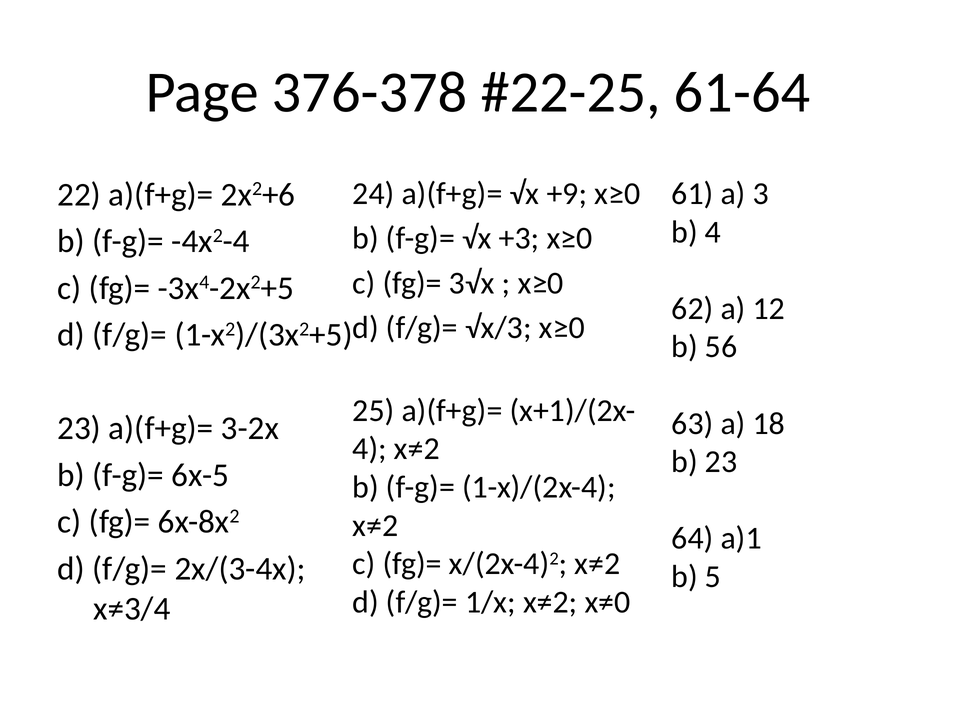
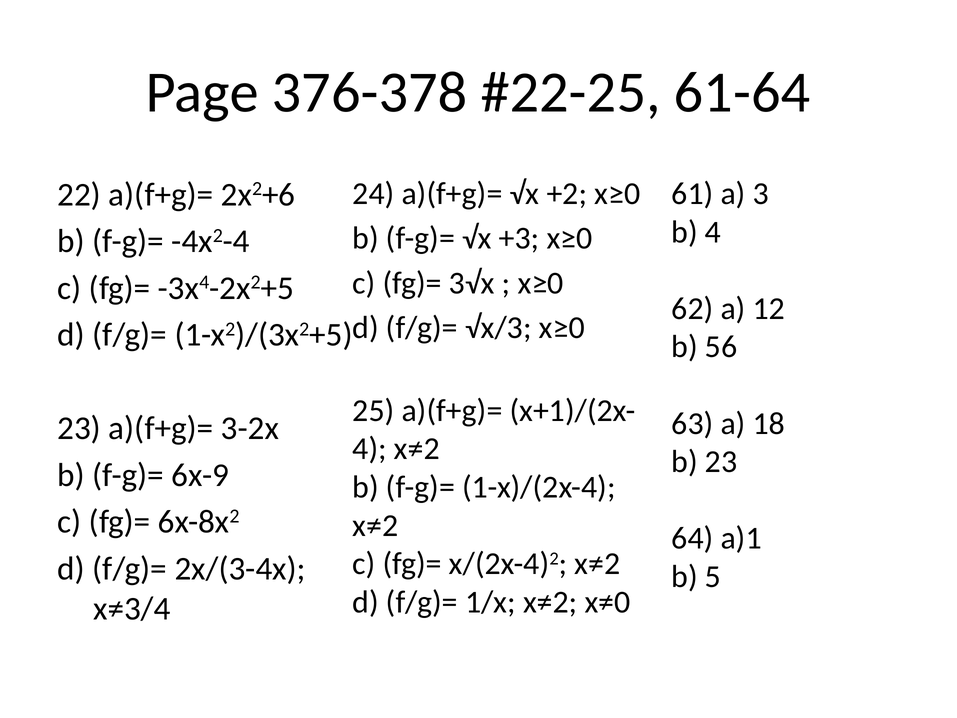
+9: +9 -> +2
6x-5: 6x-5 -> 6x-9
